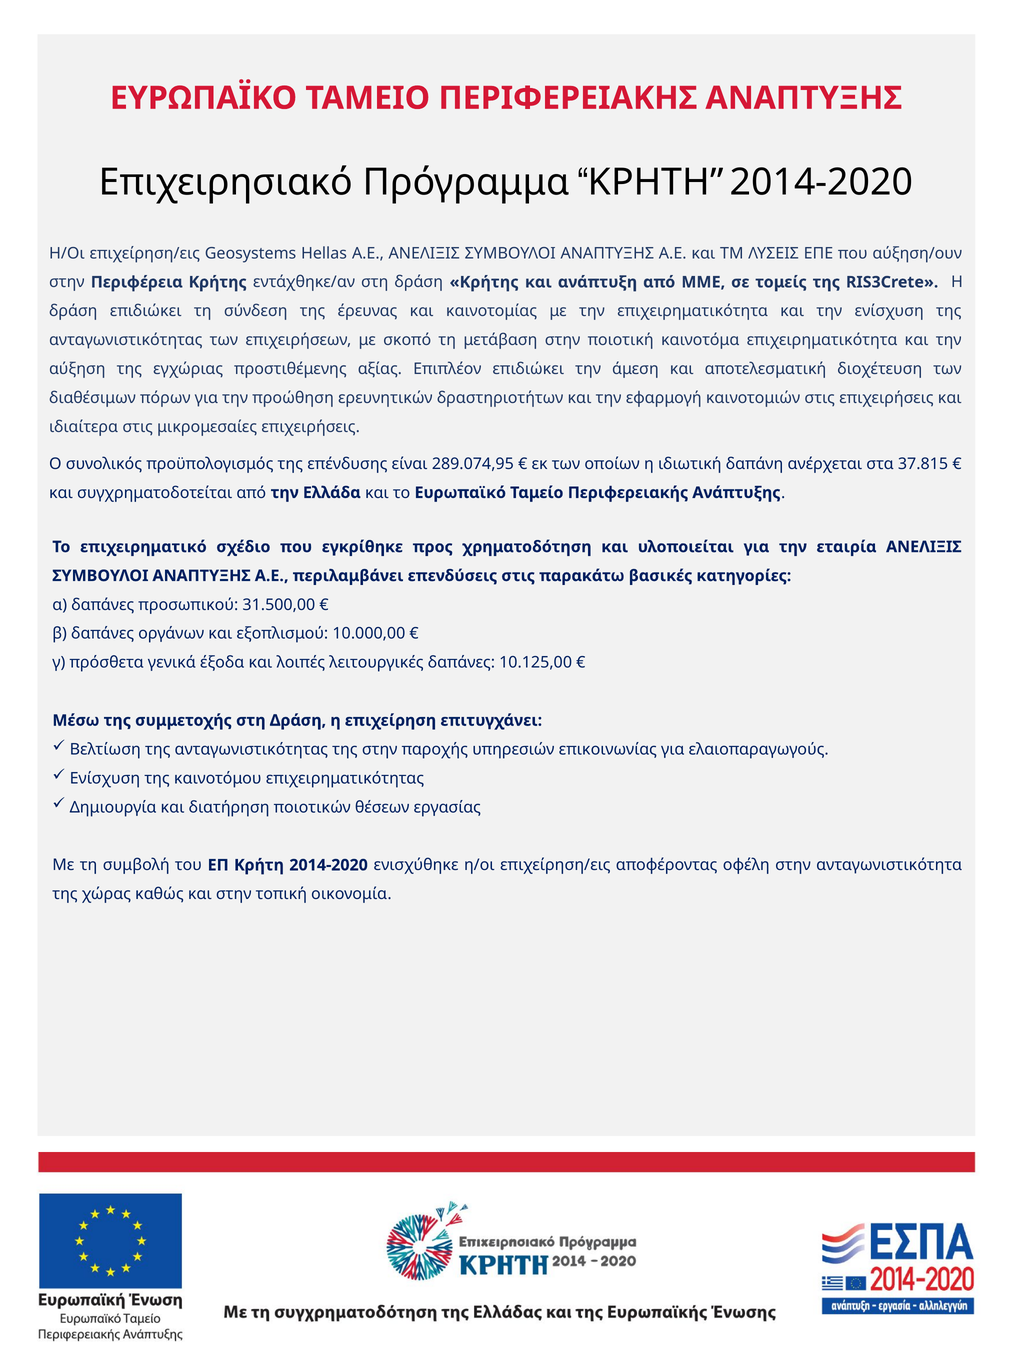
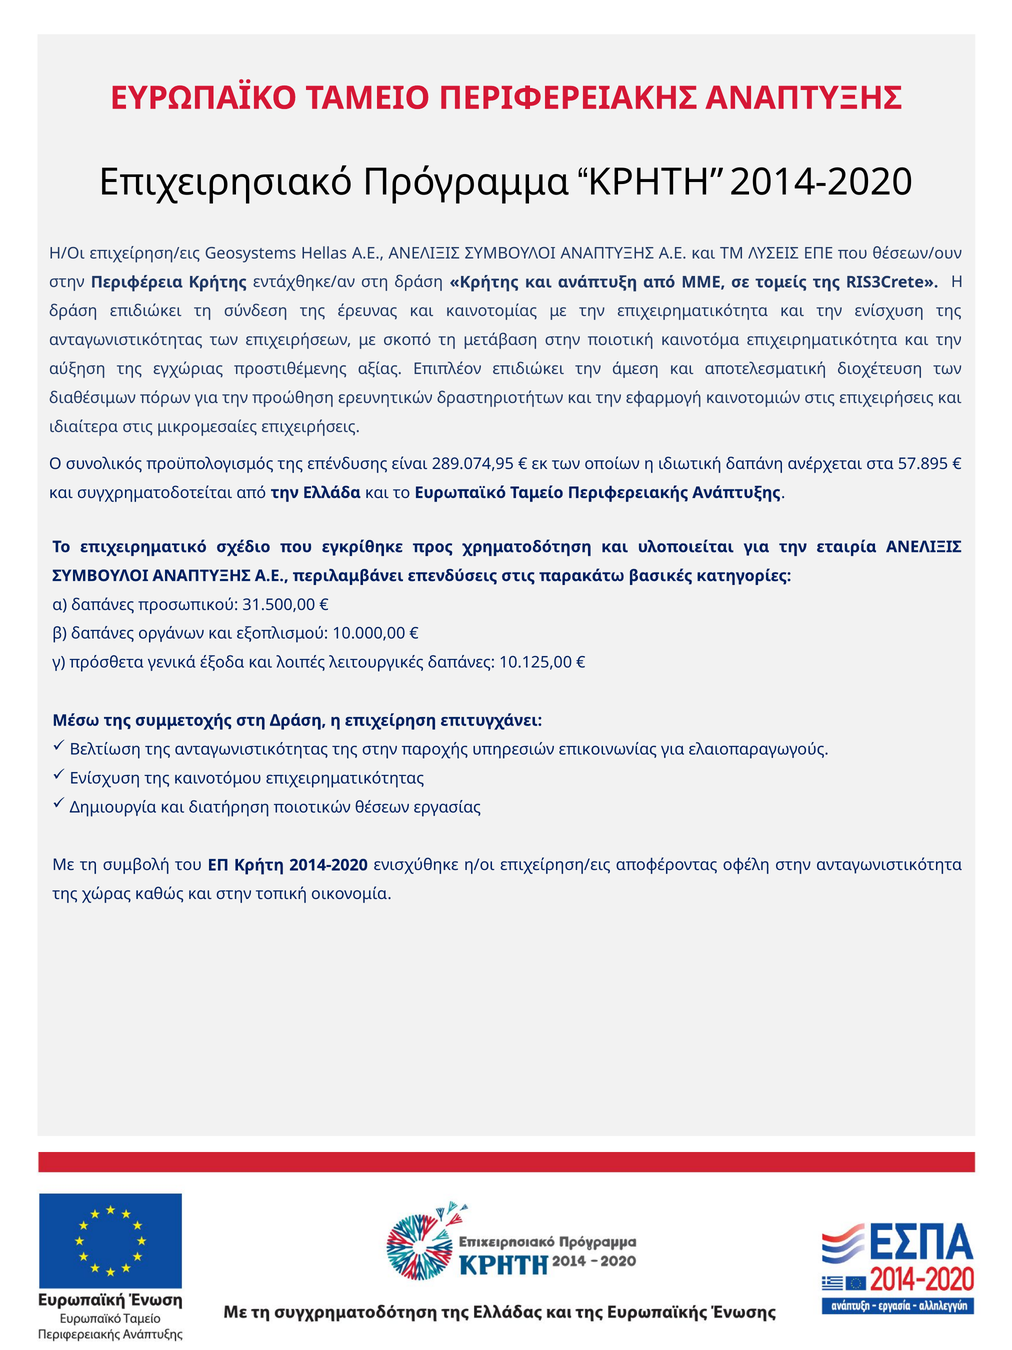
αύξηση/ουν: αύξηση/ουν -> θέσεων/ουν
37.815: 37.815 -> 57.895
